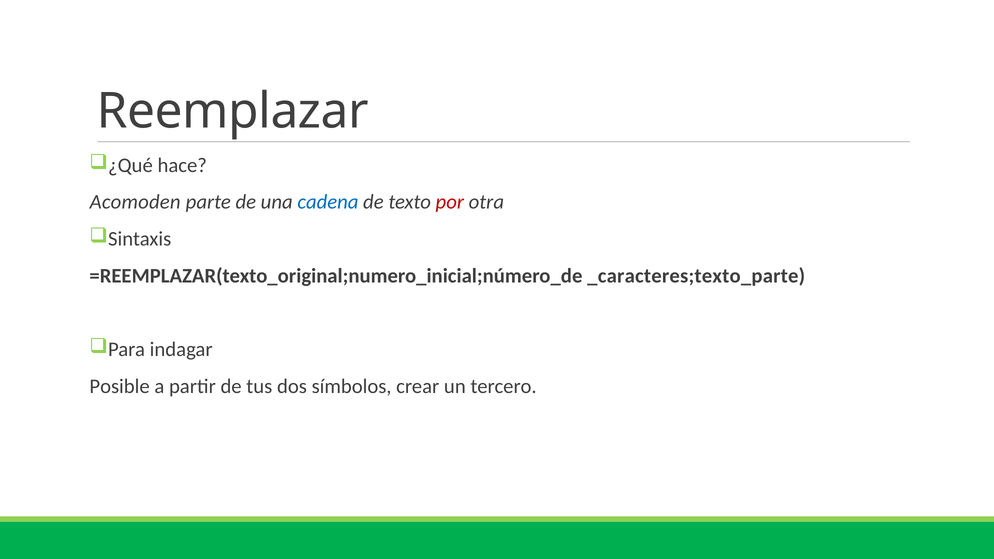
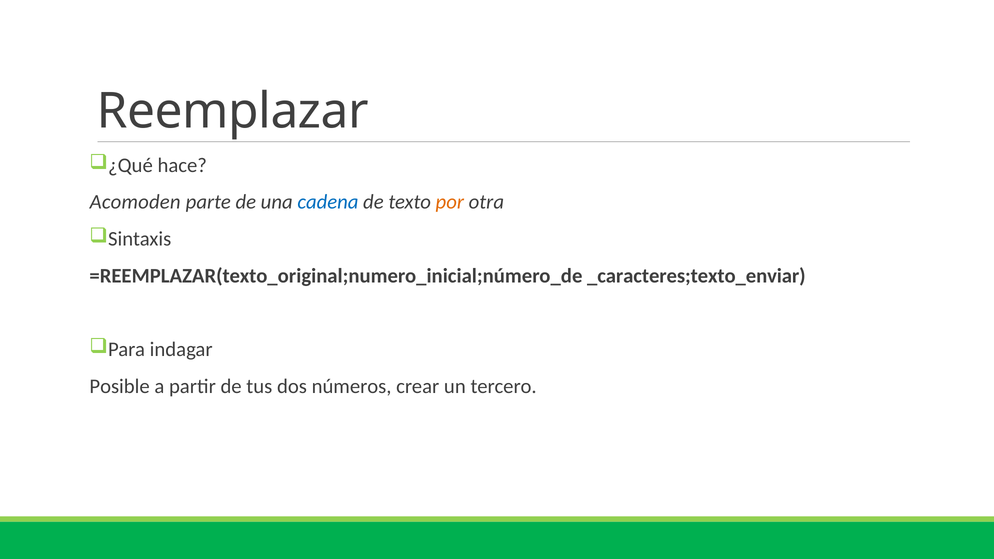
por colour: red -> orange
_caracteres;texto_parte: _caracteres;texto_parte -> _caracteres;texto_enviar
símbolos: símbolos -> números
